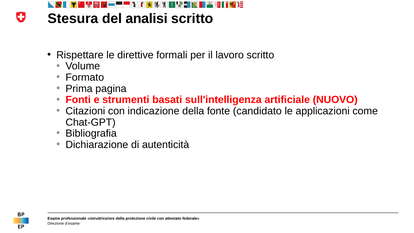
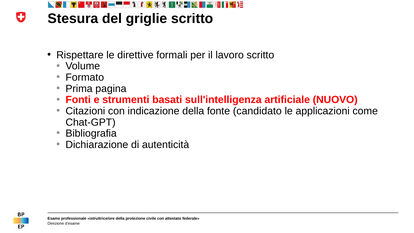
analisi: analisi -> griglie
